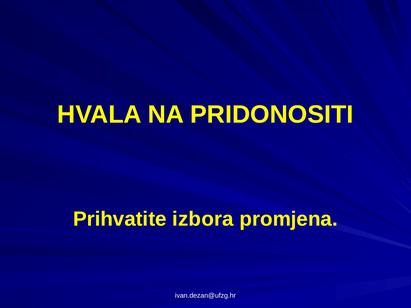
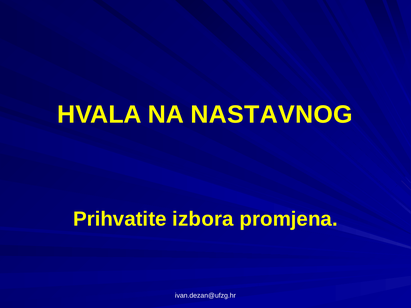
PRIDONOSITI: PRIDONOSITI -> NASTAVNOG
